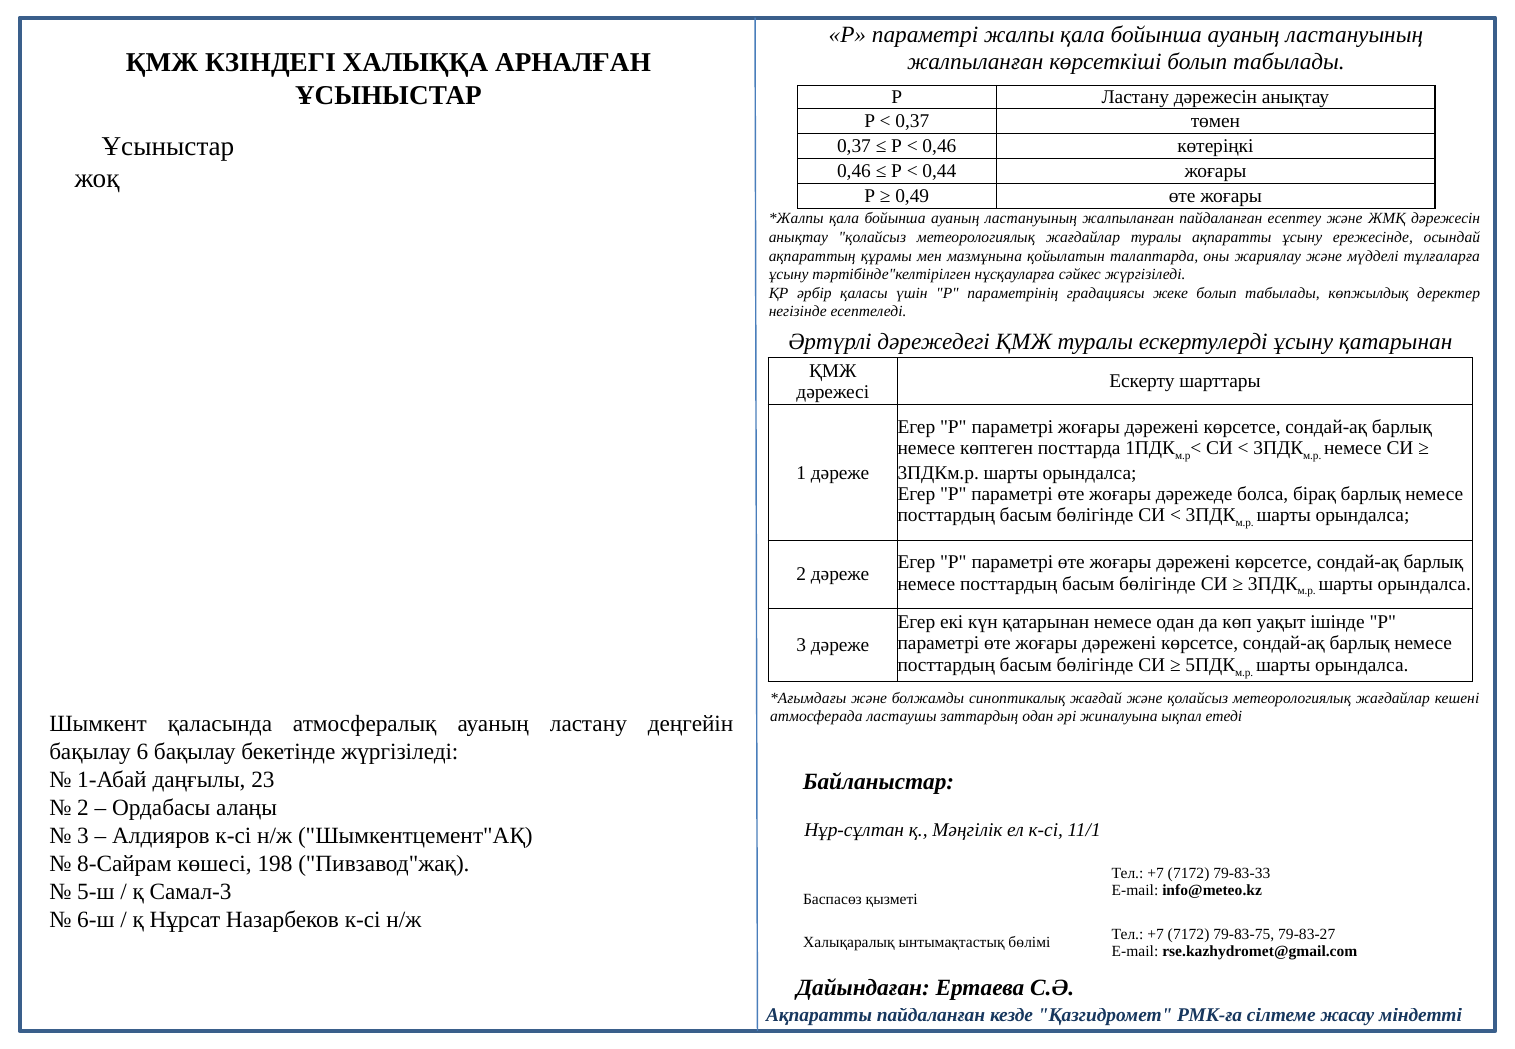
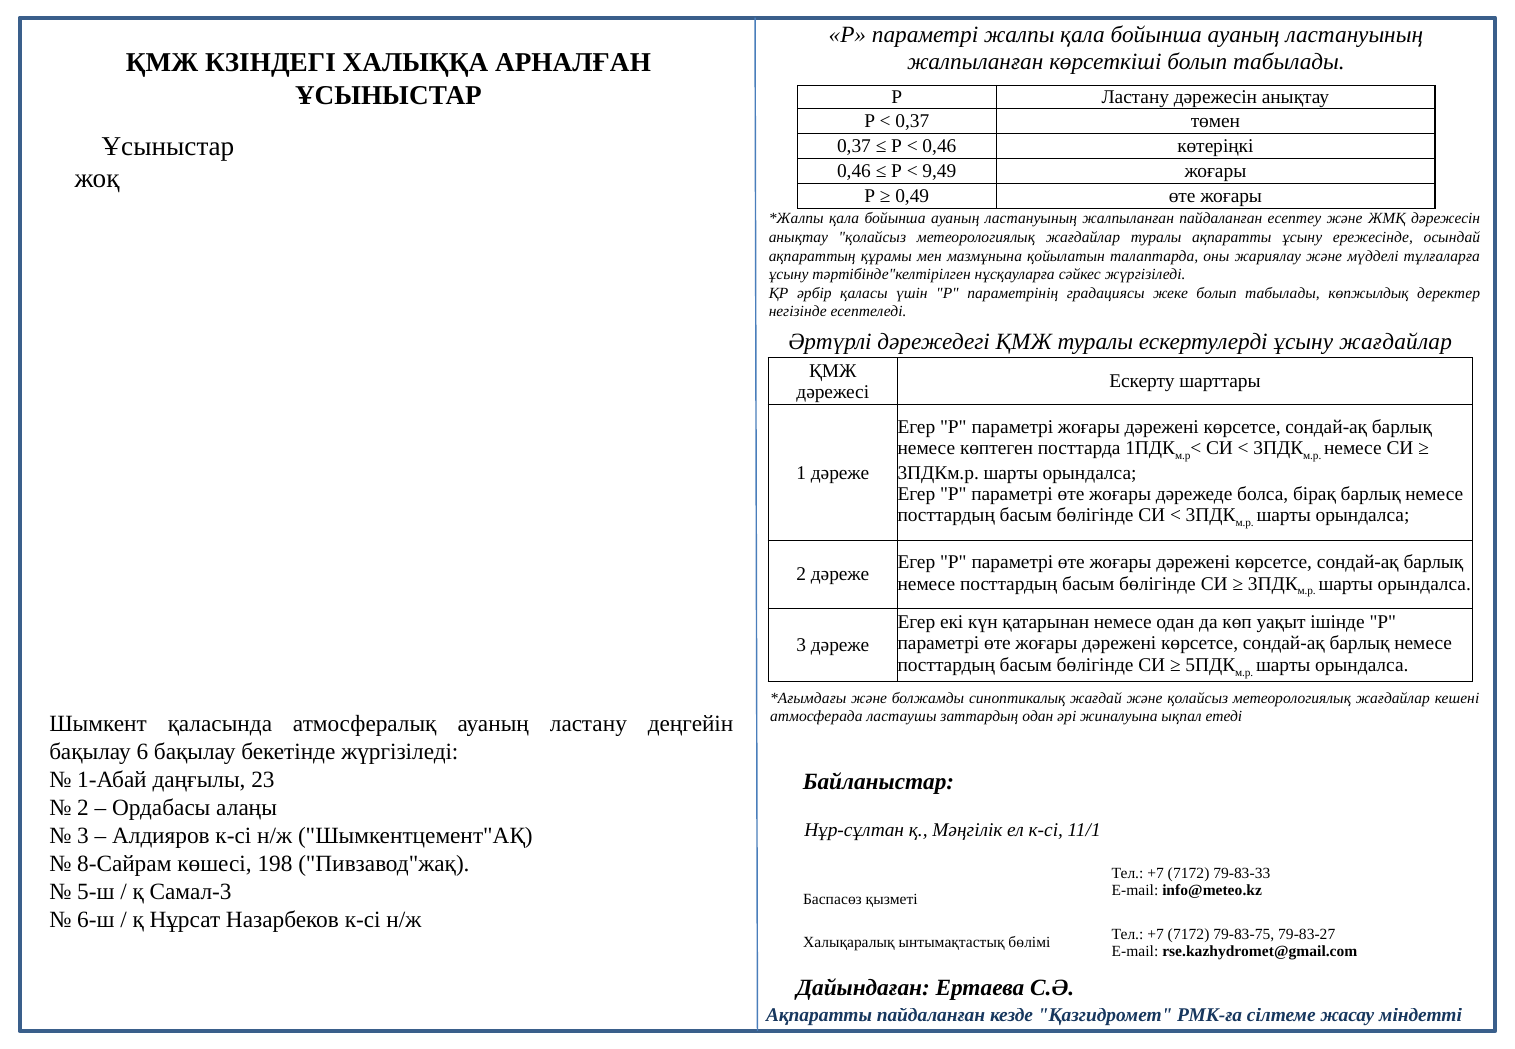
0,44: 0,44 -> 9,49
ұсыну қатарынан: қатарынан -> жағдайлар
